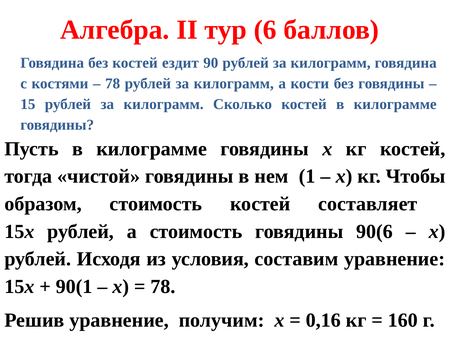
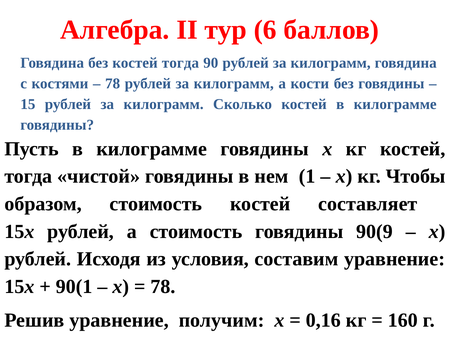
без костей ездит: ездит -> тогда
90(6: 90(6 -> 90(9
